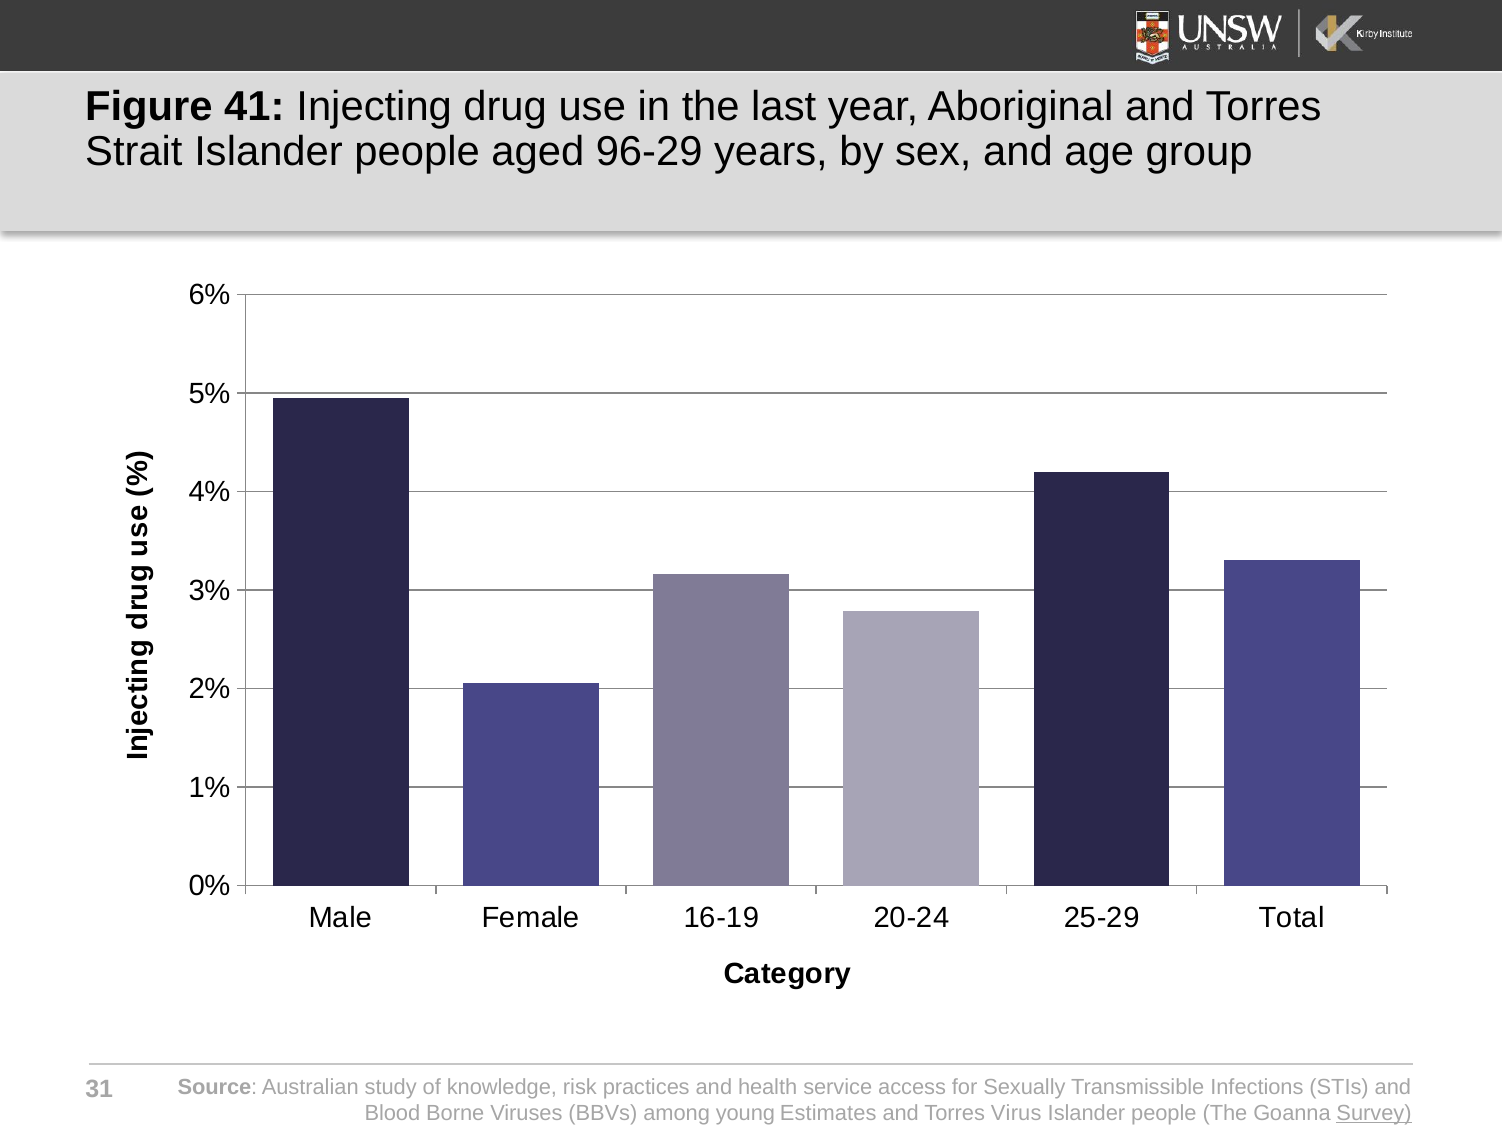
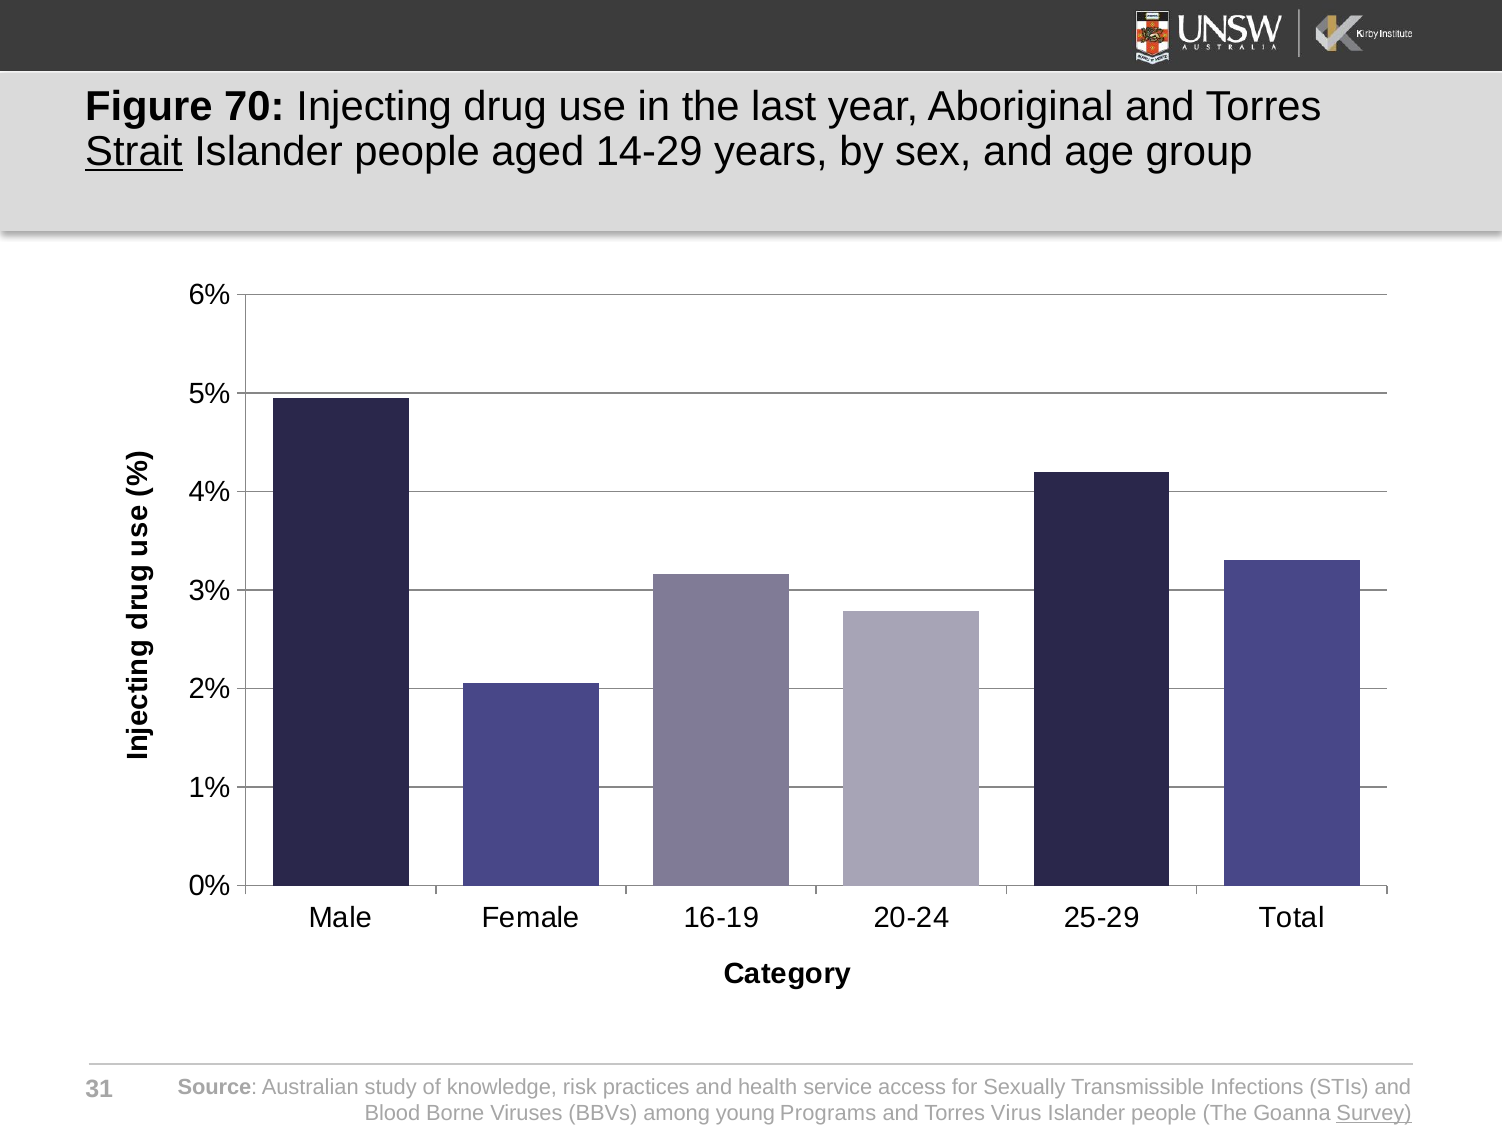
41: 41 -> 70
Strait underline: none -> present
96-29: 96-29 -> 14-29
Estimates: Estimates -> Programs
